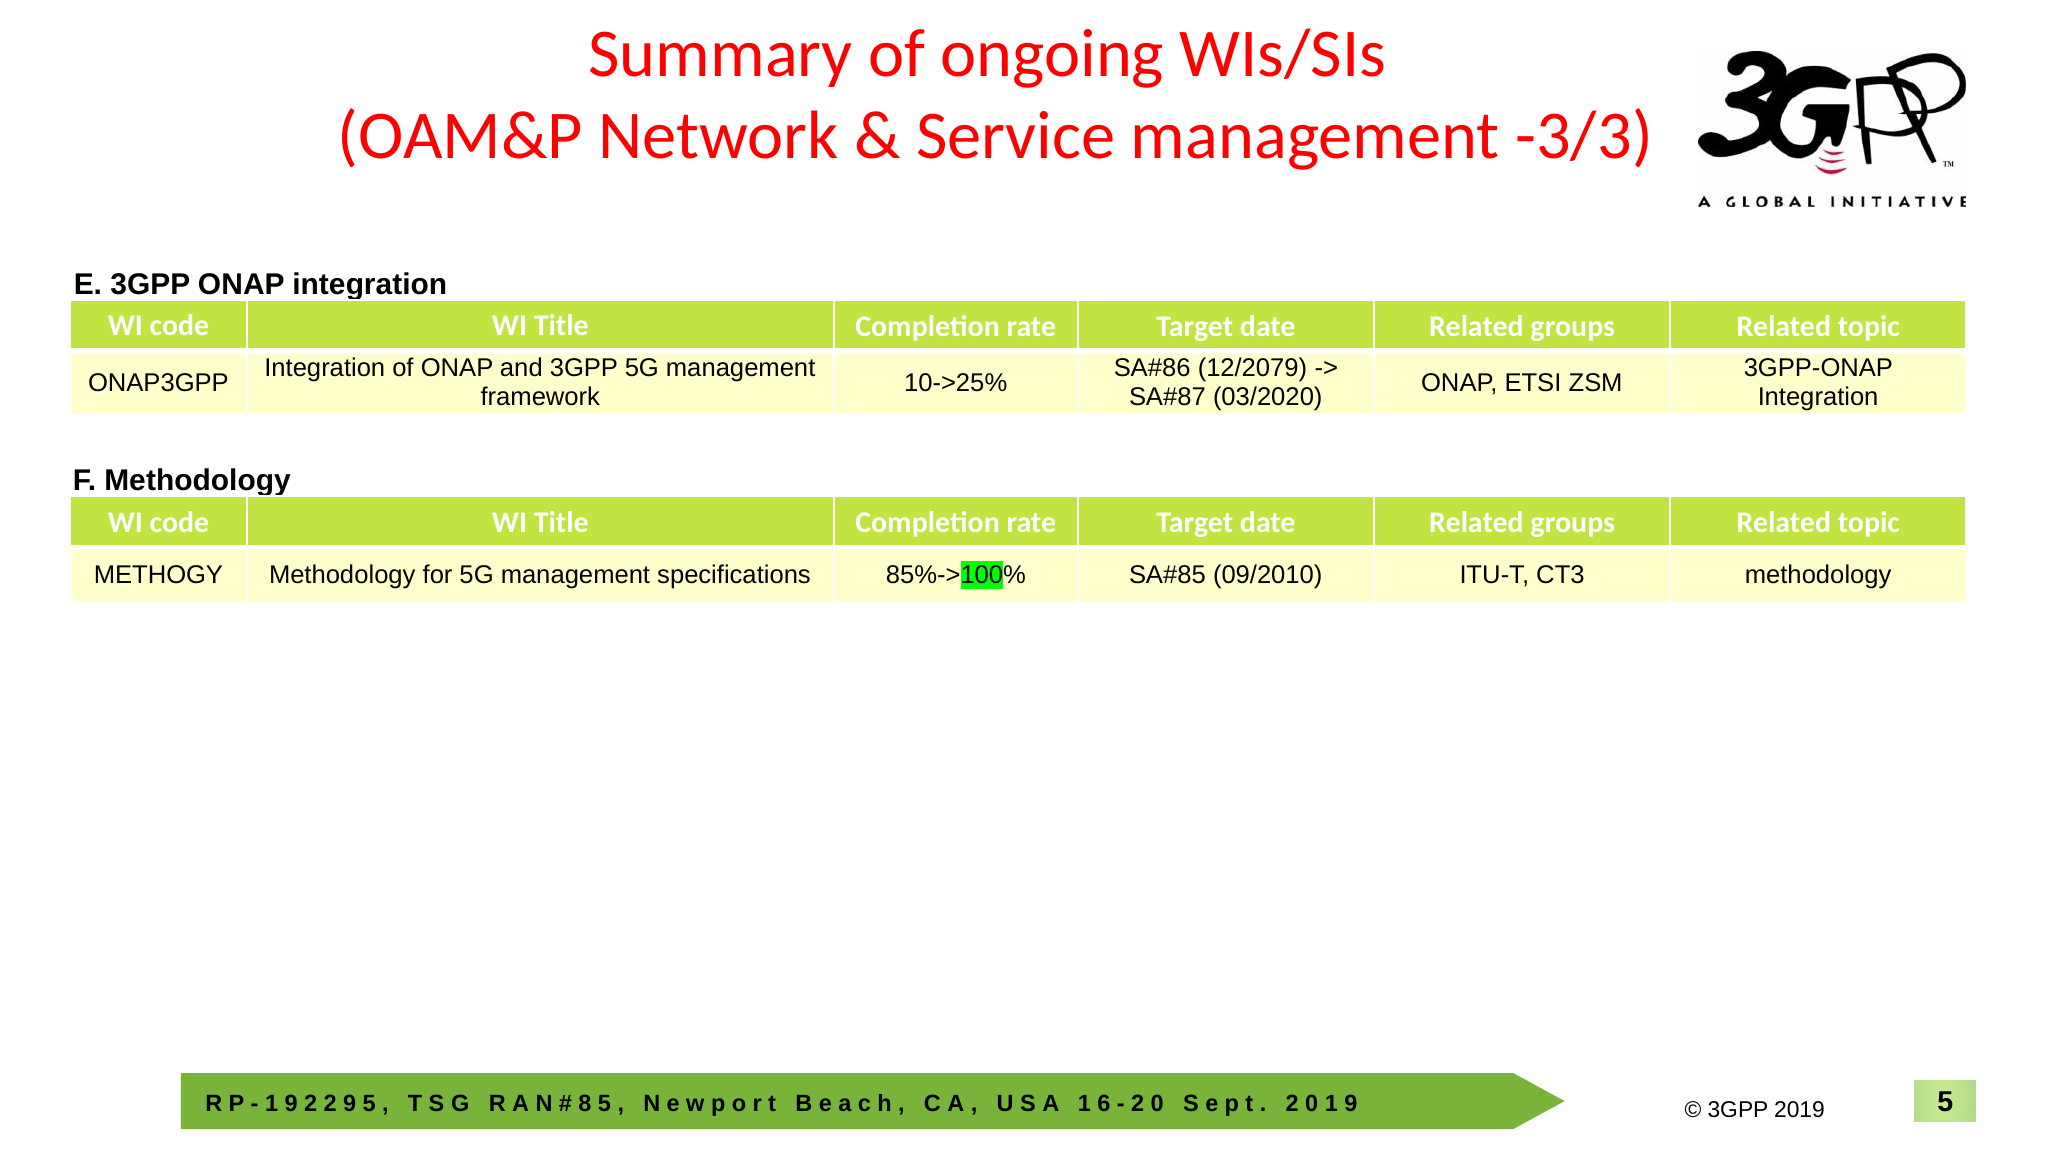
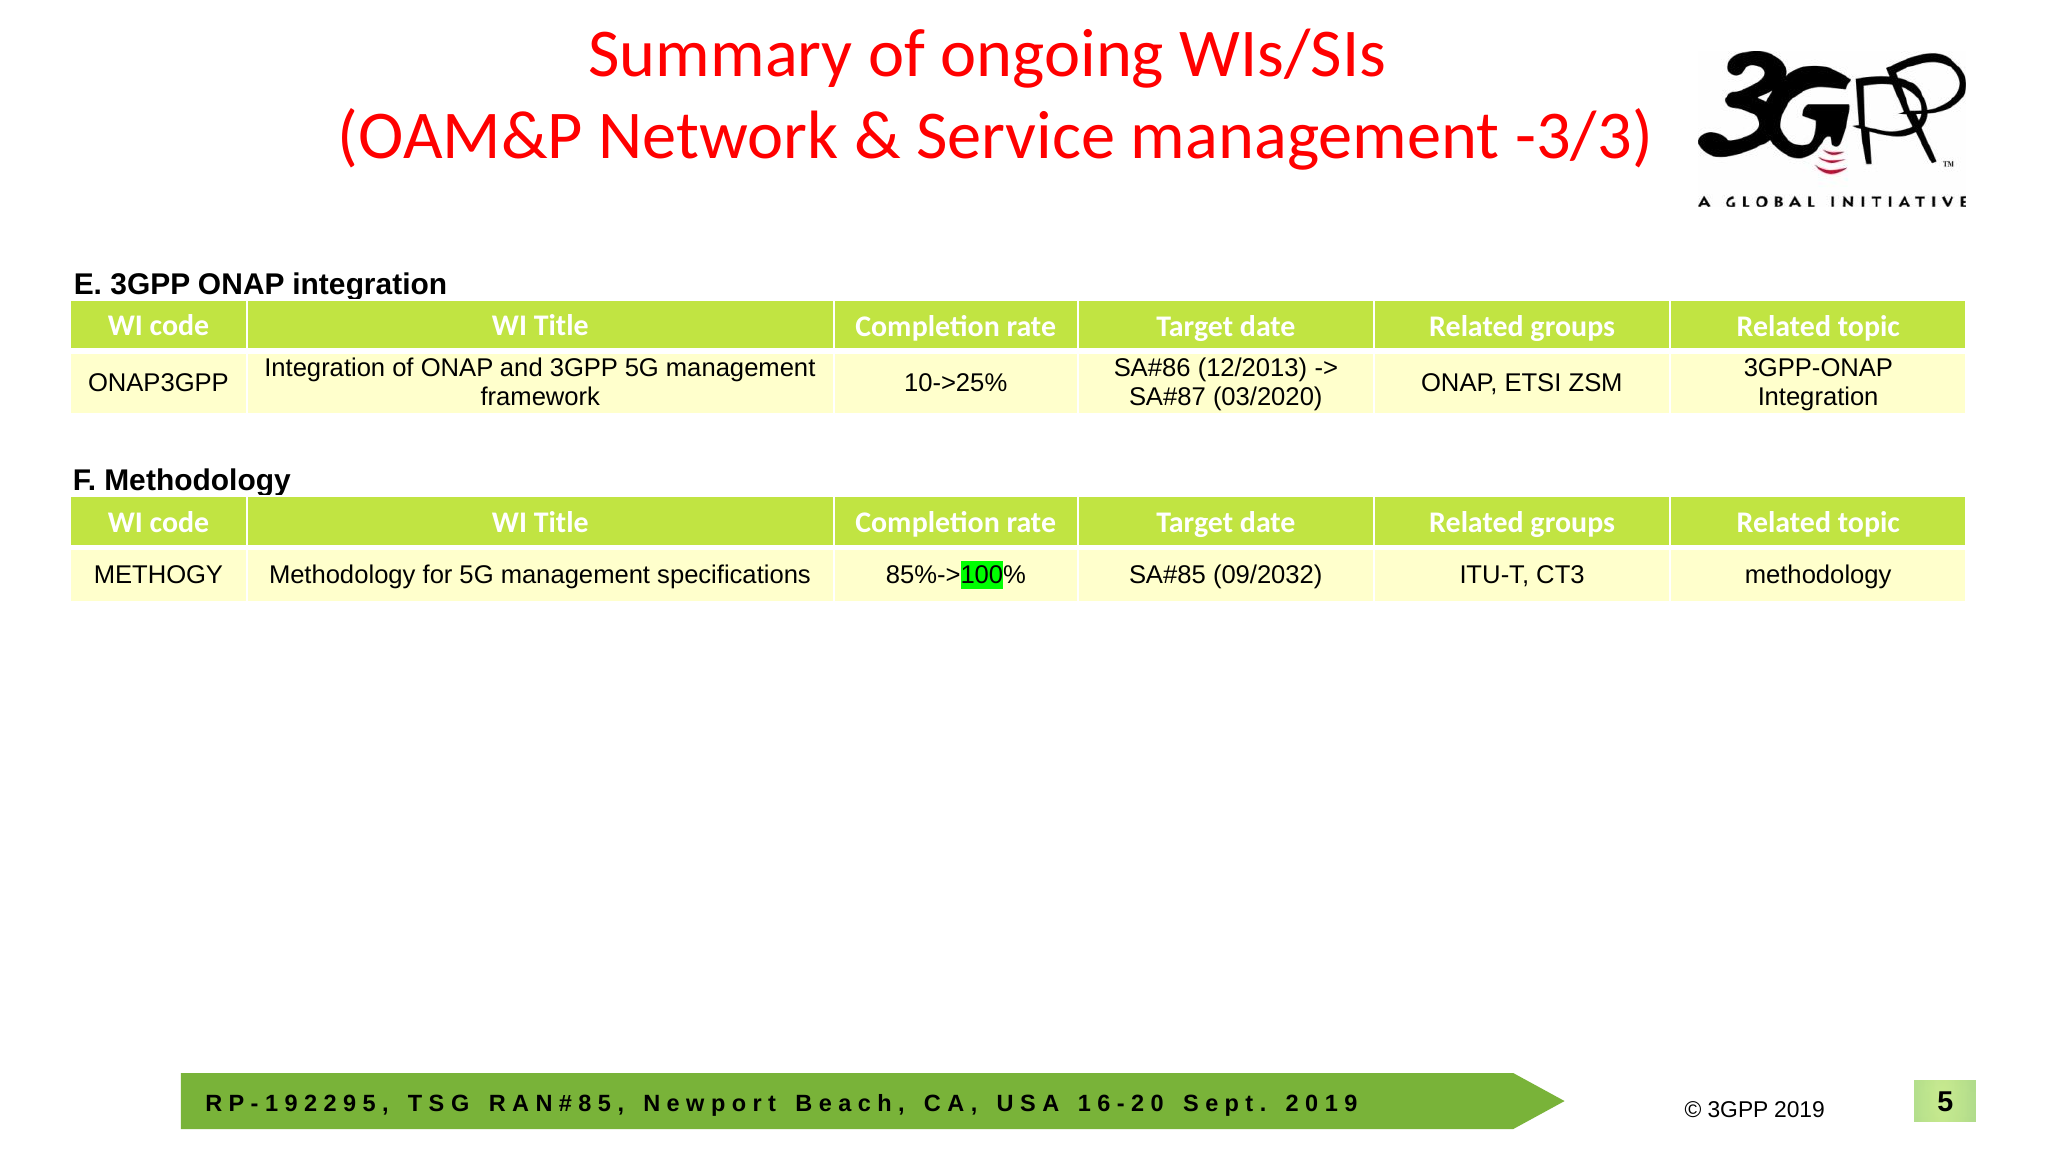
12/2079: 12/2079 -> 12/2013
09/2010: 09/2010 -> 09/2032
